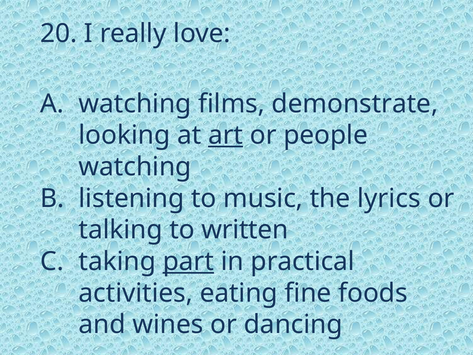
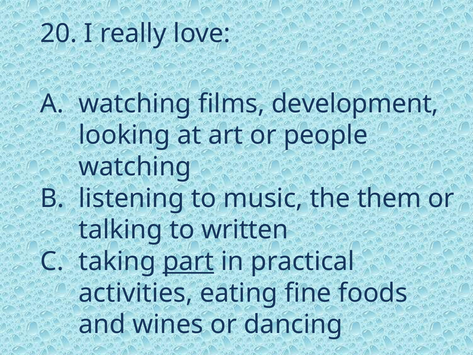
demonstrate: demonstrate -> development
art underline: present -> none
lyrics: lyrics -> them
